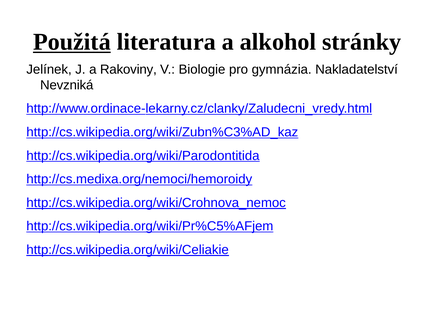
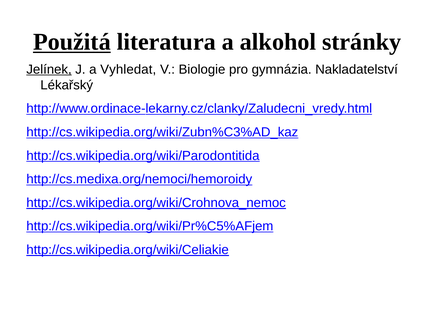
Jelínek underline: none -> present
Rakoviny: Rakoviny -> Vyhledat
Nevzniká: Nevzniká -> Lékařský
